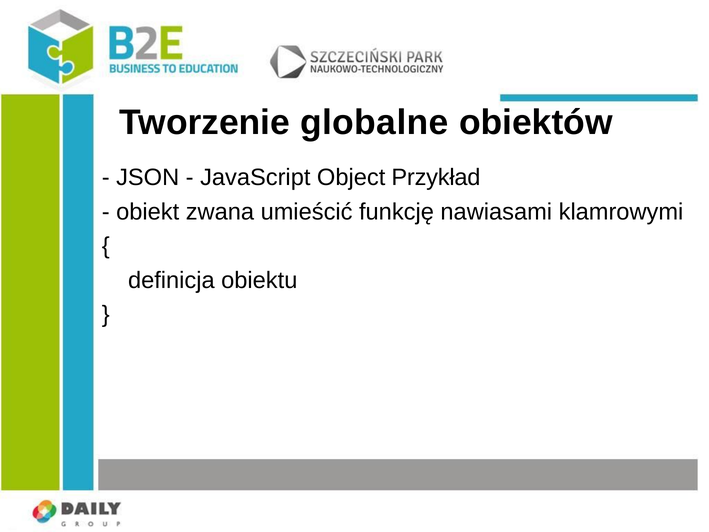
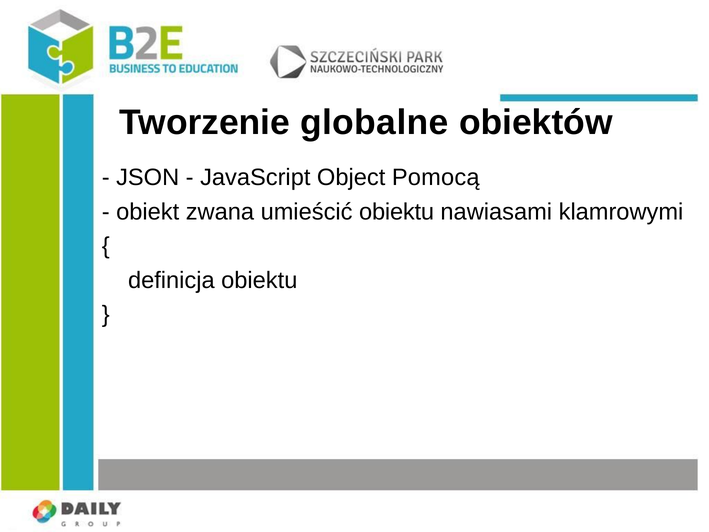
Przykład: Przykład -> Pomocą
umieścić funkcję: funkcję -> obiektu
